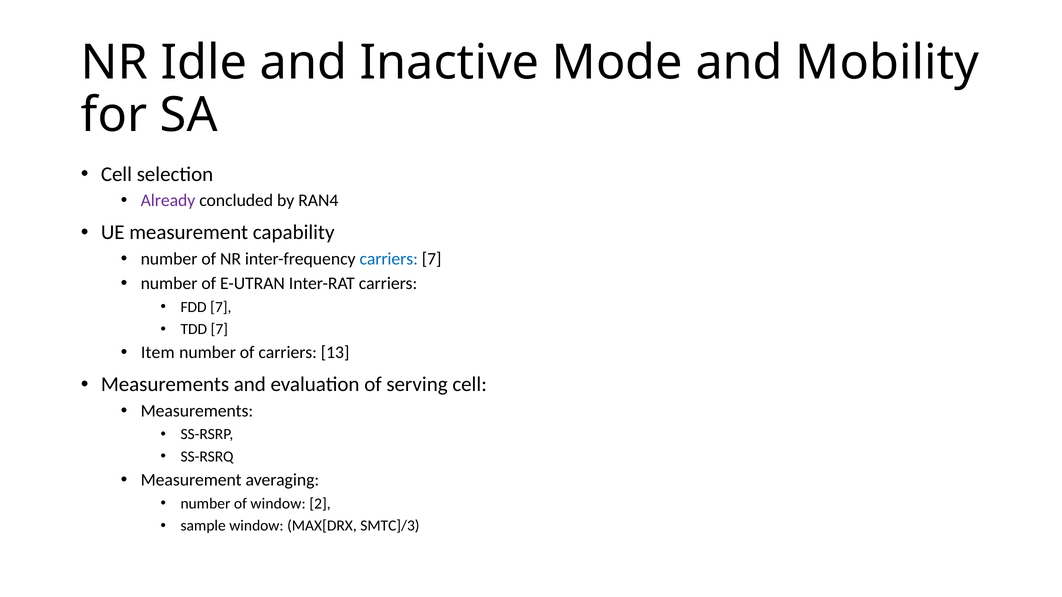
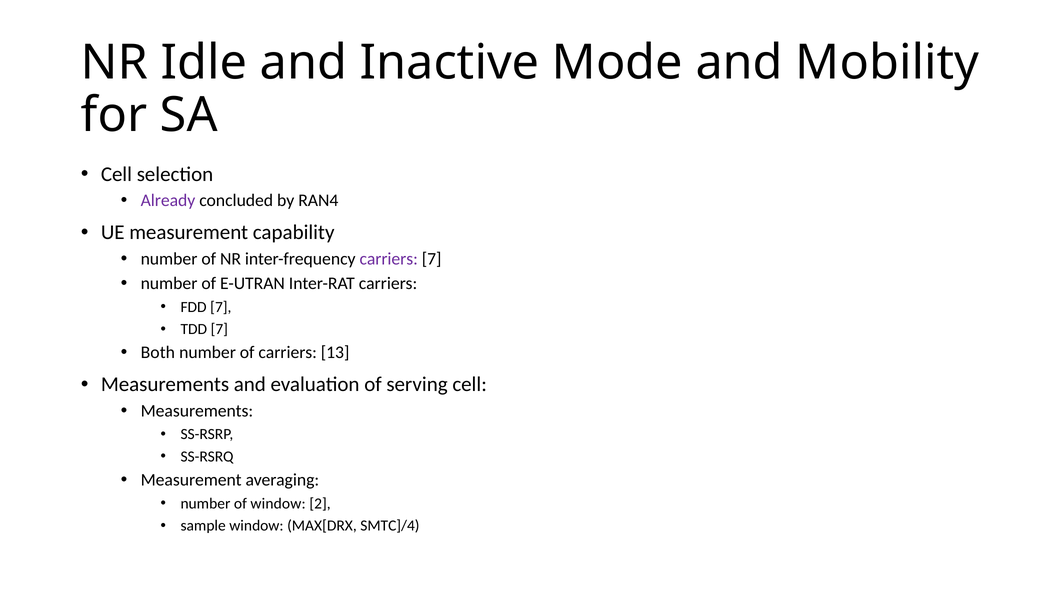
carriers at (389, 259) colour: blue -> purple
Item: Item -> Both
SMTC]/3: SMTC]/3 -> SMTC]/4
